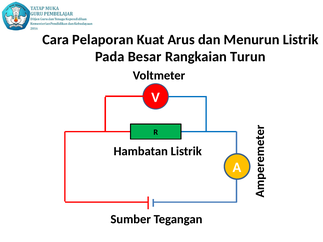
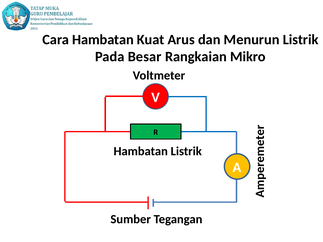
Cara Pelaporan: Pelaporan -> Hambatan
Turun: Turun -> Mikro
